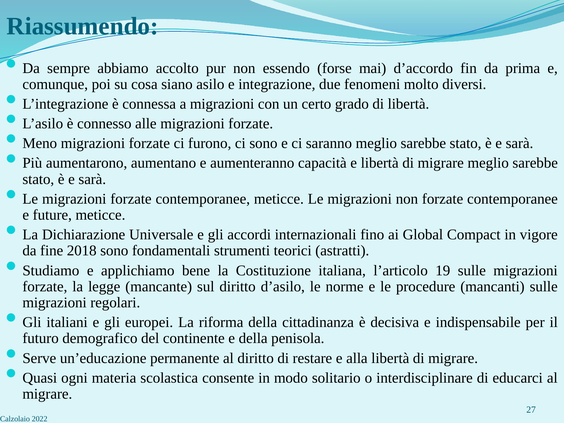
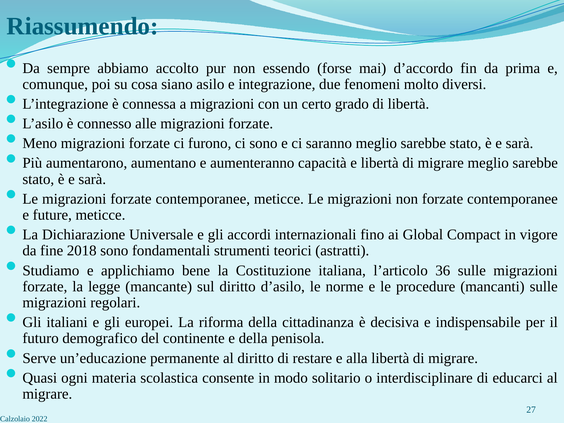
19: 19 -> 36
